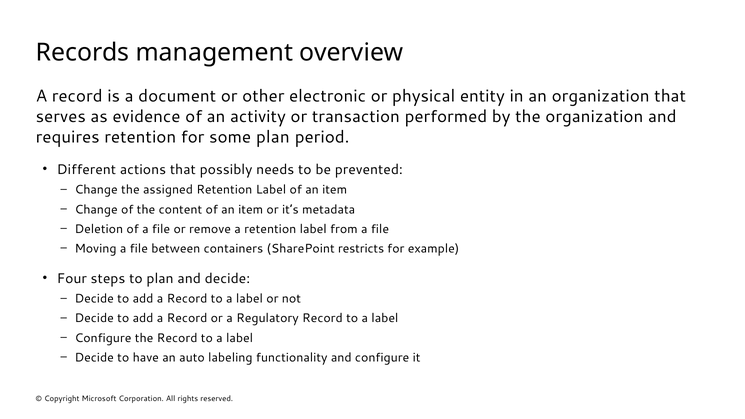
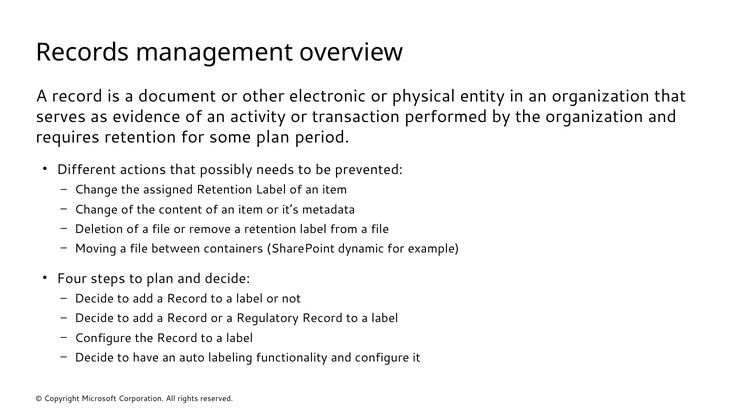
restricts: restricts -> dynamic
